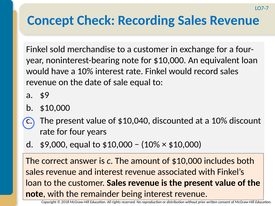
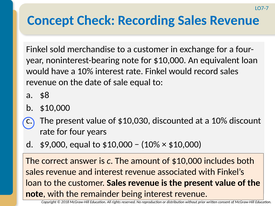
$9: $9 -> $8
$10,040: $10,040 -> $10,030
